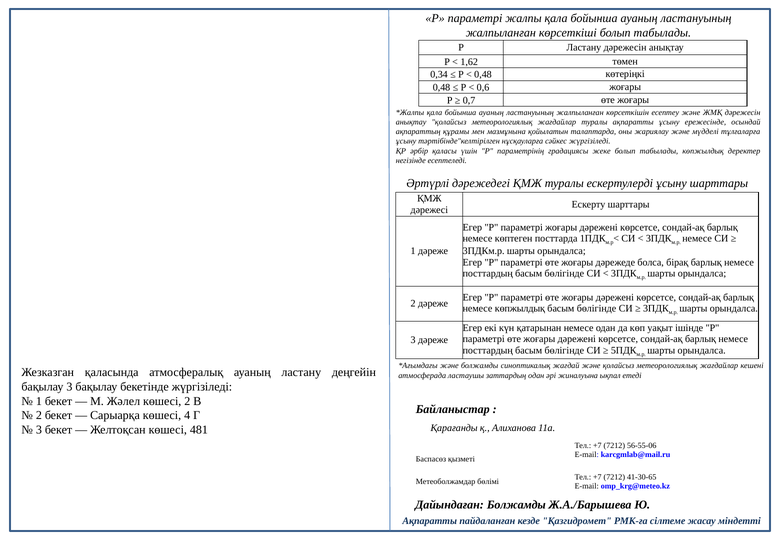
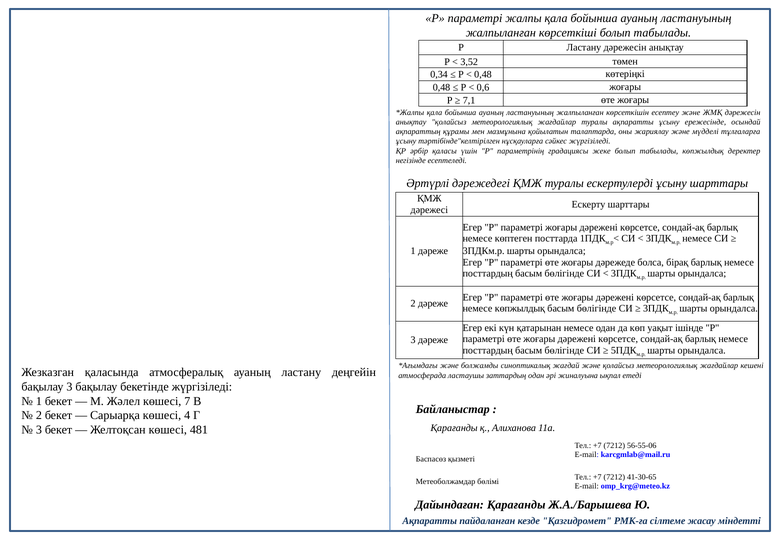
1,62: 1,62 -> 3,52
0,7: 0,7 -> 7,1
көшесі 2: 2 -> 7
Дайындаған Болжамды: Болжамды -> Қарағанды
